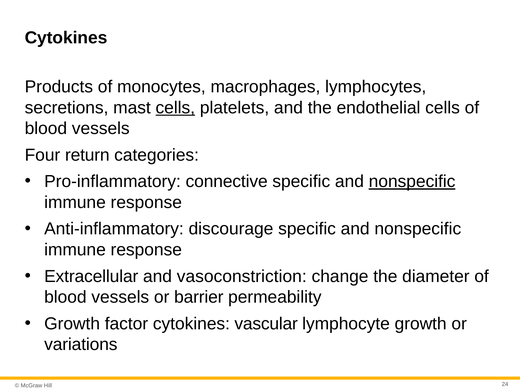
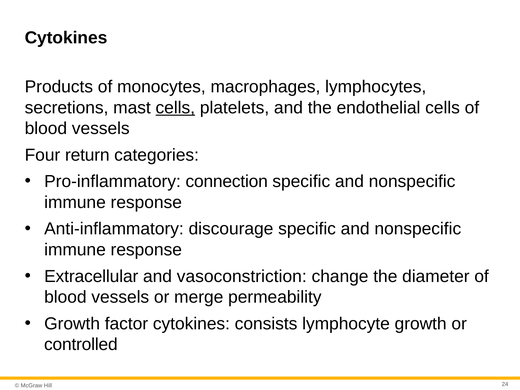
connective: connective -> connection
nonspecific at (412, 182) underline: present -> none
barrier: barrier -> merge
vascular: vascular -> consists
variations: variations -> controlled
